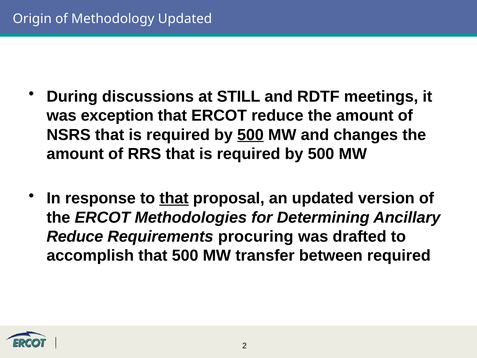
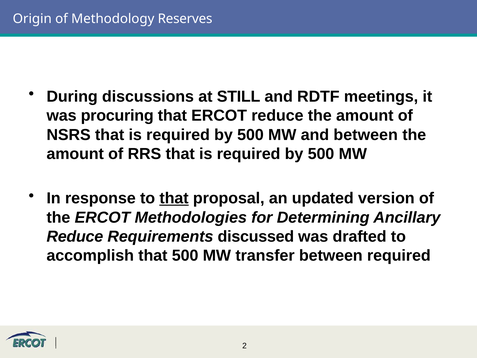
Methodology Updated: Updated -> Reserves
exception: exception -> procuring
500 at (250, 135) underline: present -> none
and changes: changes -> between
procuring: procuring -> discussed
